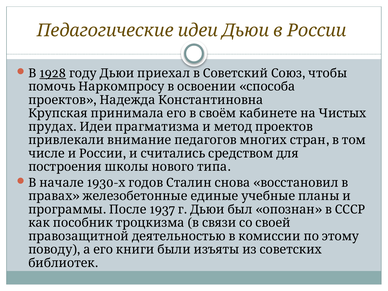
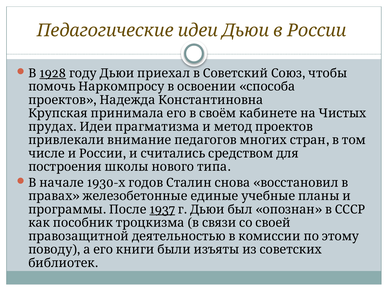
1937 underline: none -> present
